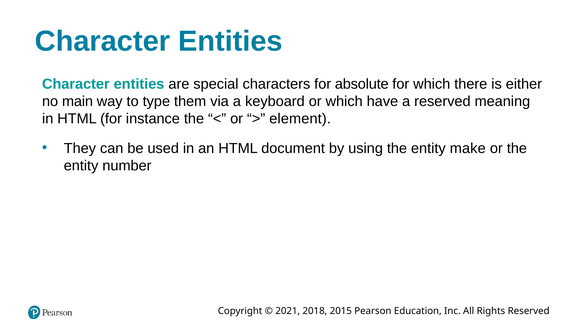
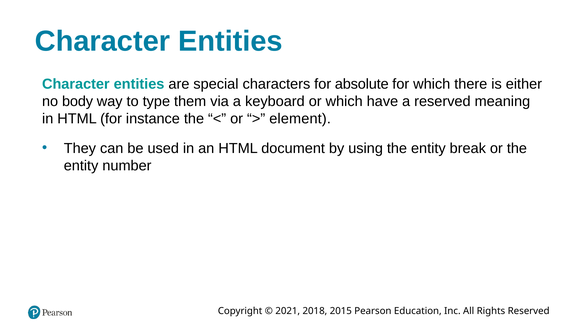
main: main -> body
make: make -> break
